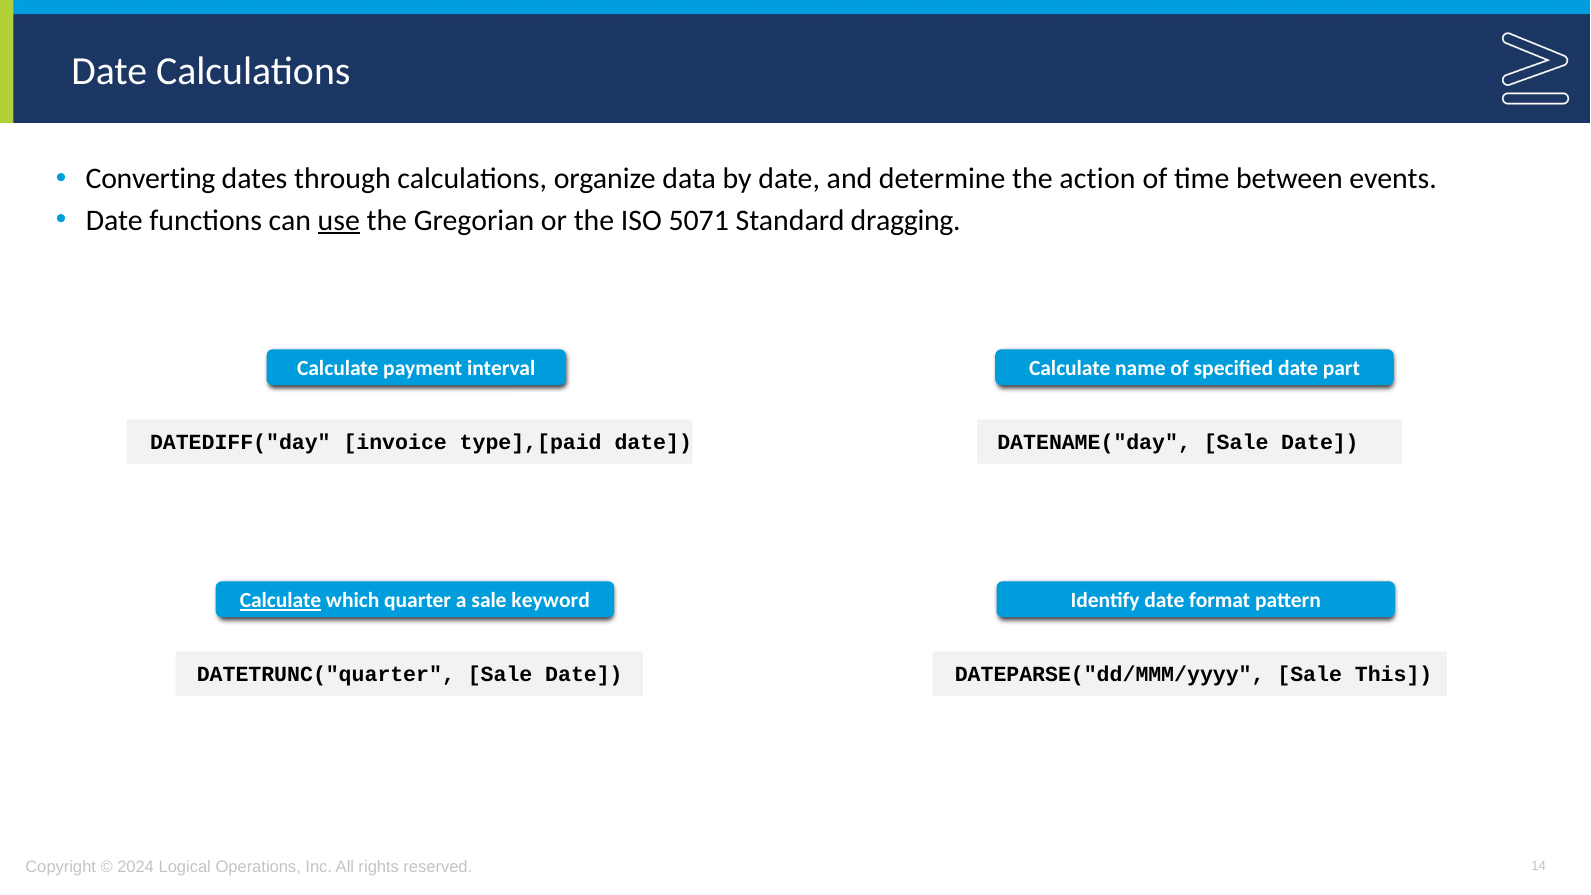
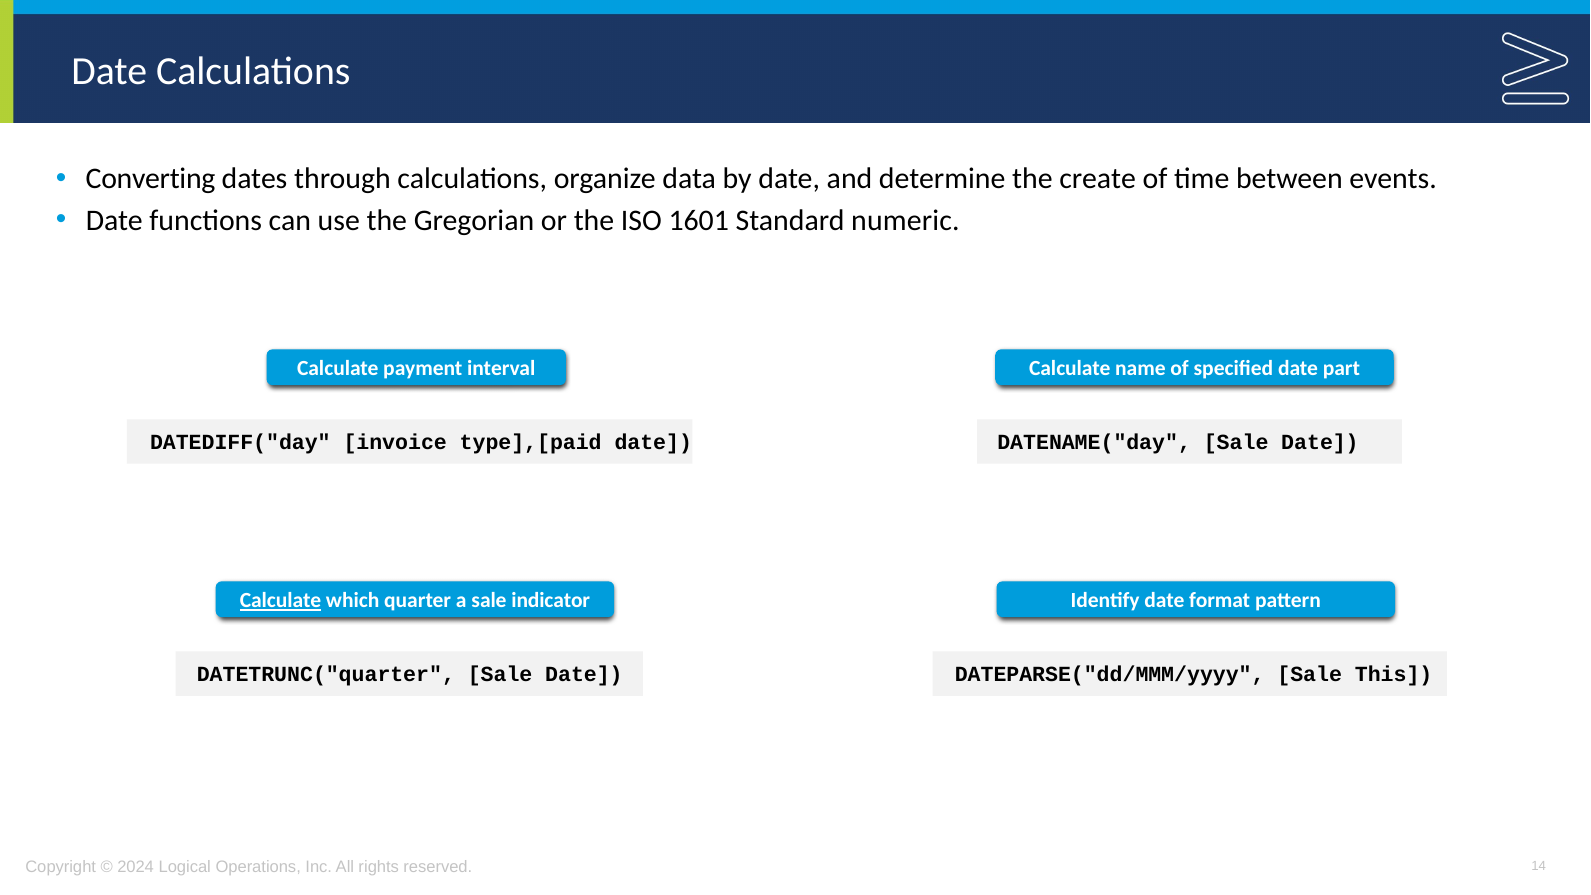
action: action -> create
use underline: present -> none
5071: 5071 -> 1601
dragging: dragging -> numeric
keyword: keyword -> indicator
